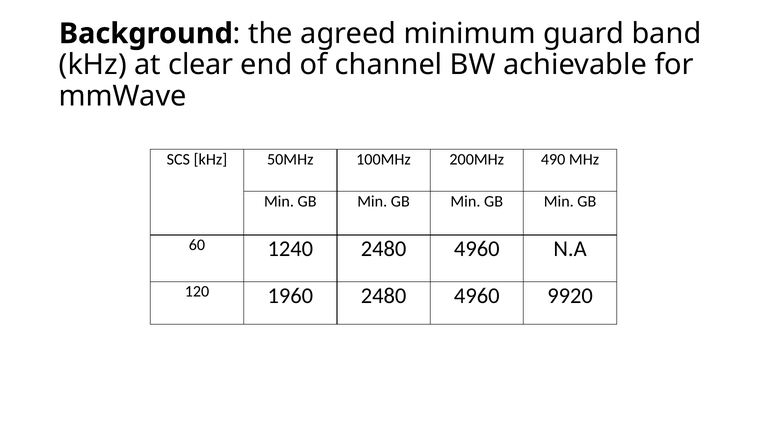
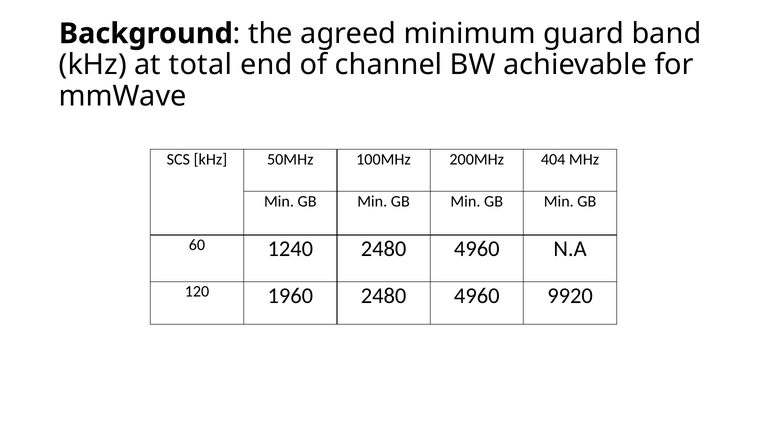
clear: clear -> total
490: 490 -> 404
